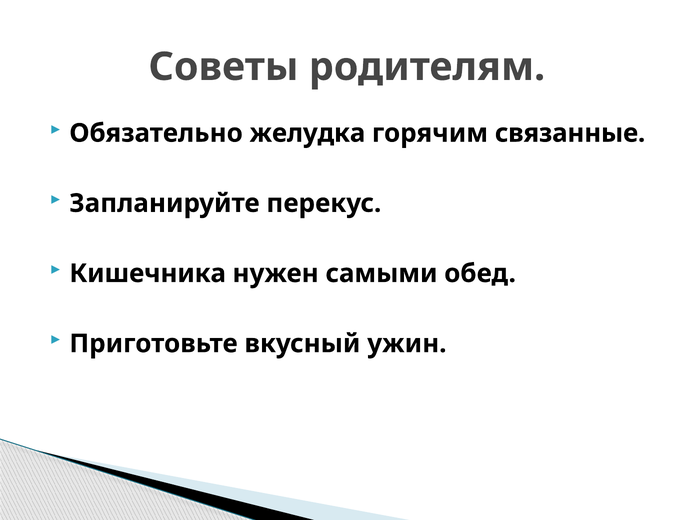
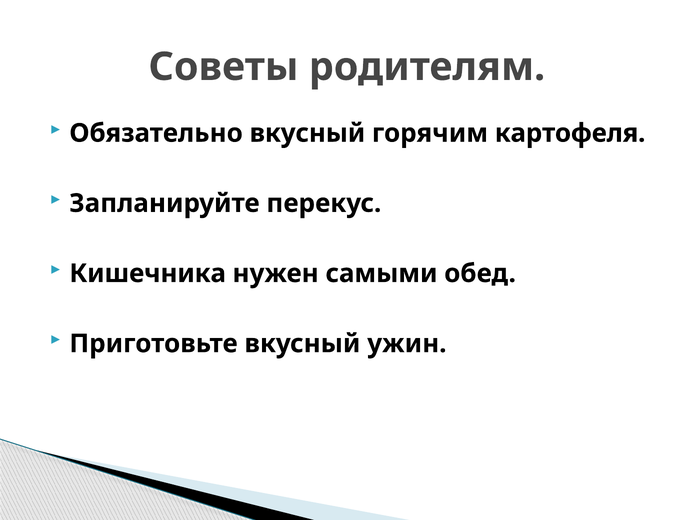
Обязательно желудка: желудка -> вкусный
связанные: связанные -> картофеля
